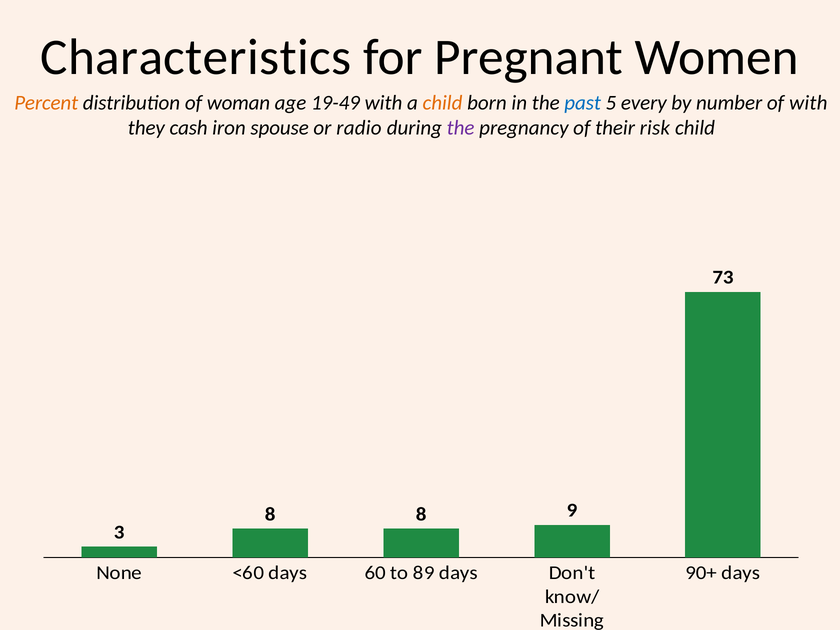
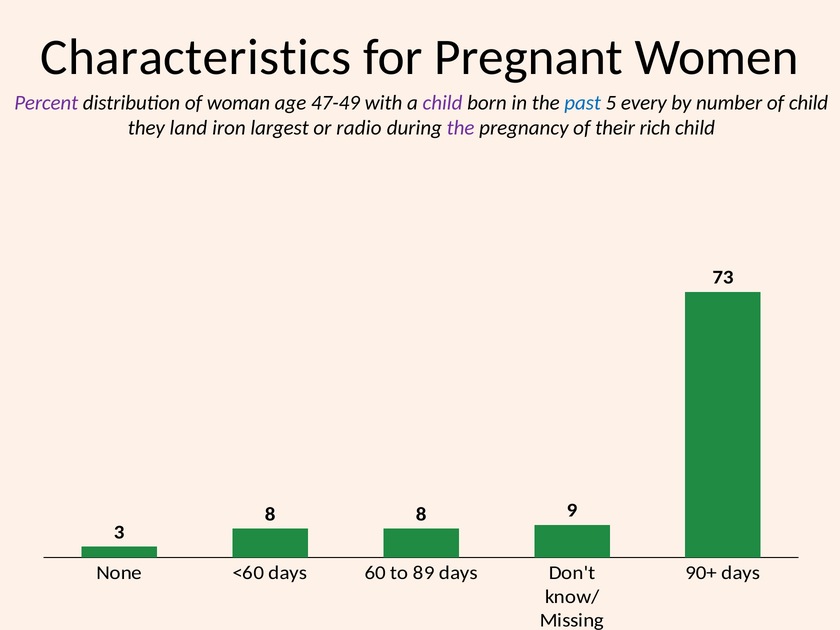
Percent colour: orange -> purple
19-49: 19-49 -> 47-49
child at (443, 103) colour: orange -> purple
of with: with -> child
cash: cash -> land
spouse: spouse -> largest
risk: risk -> rich
